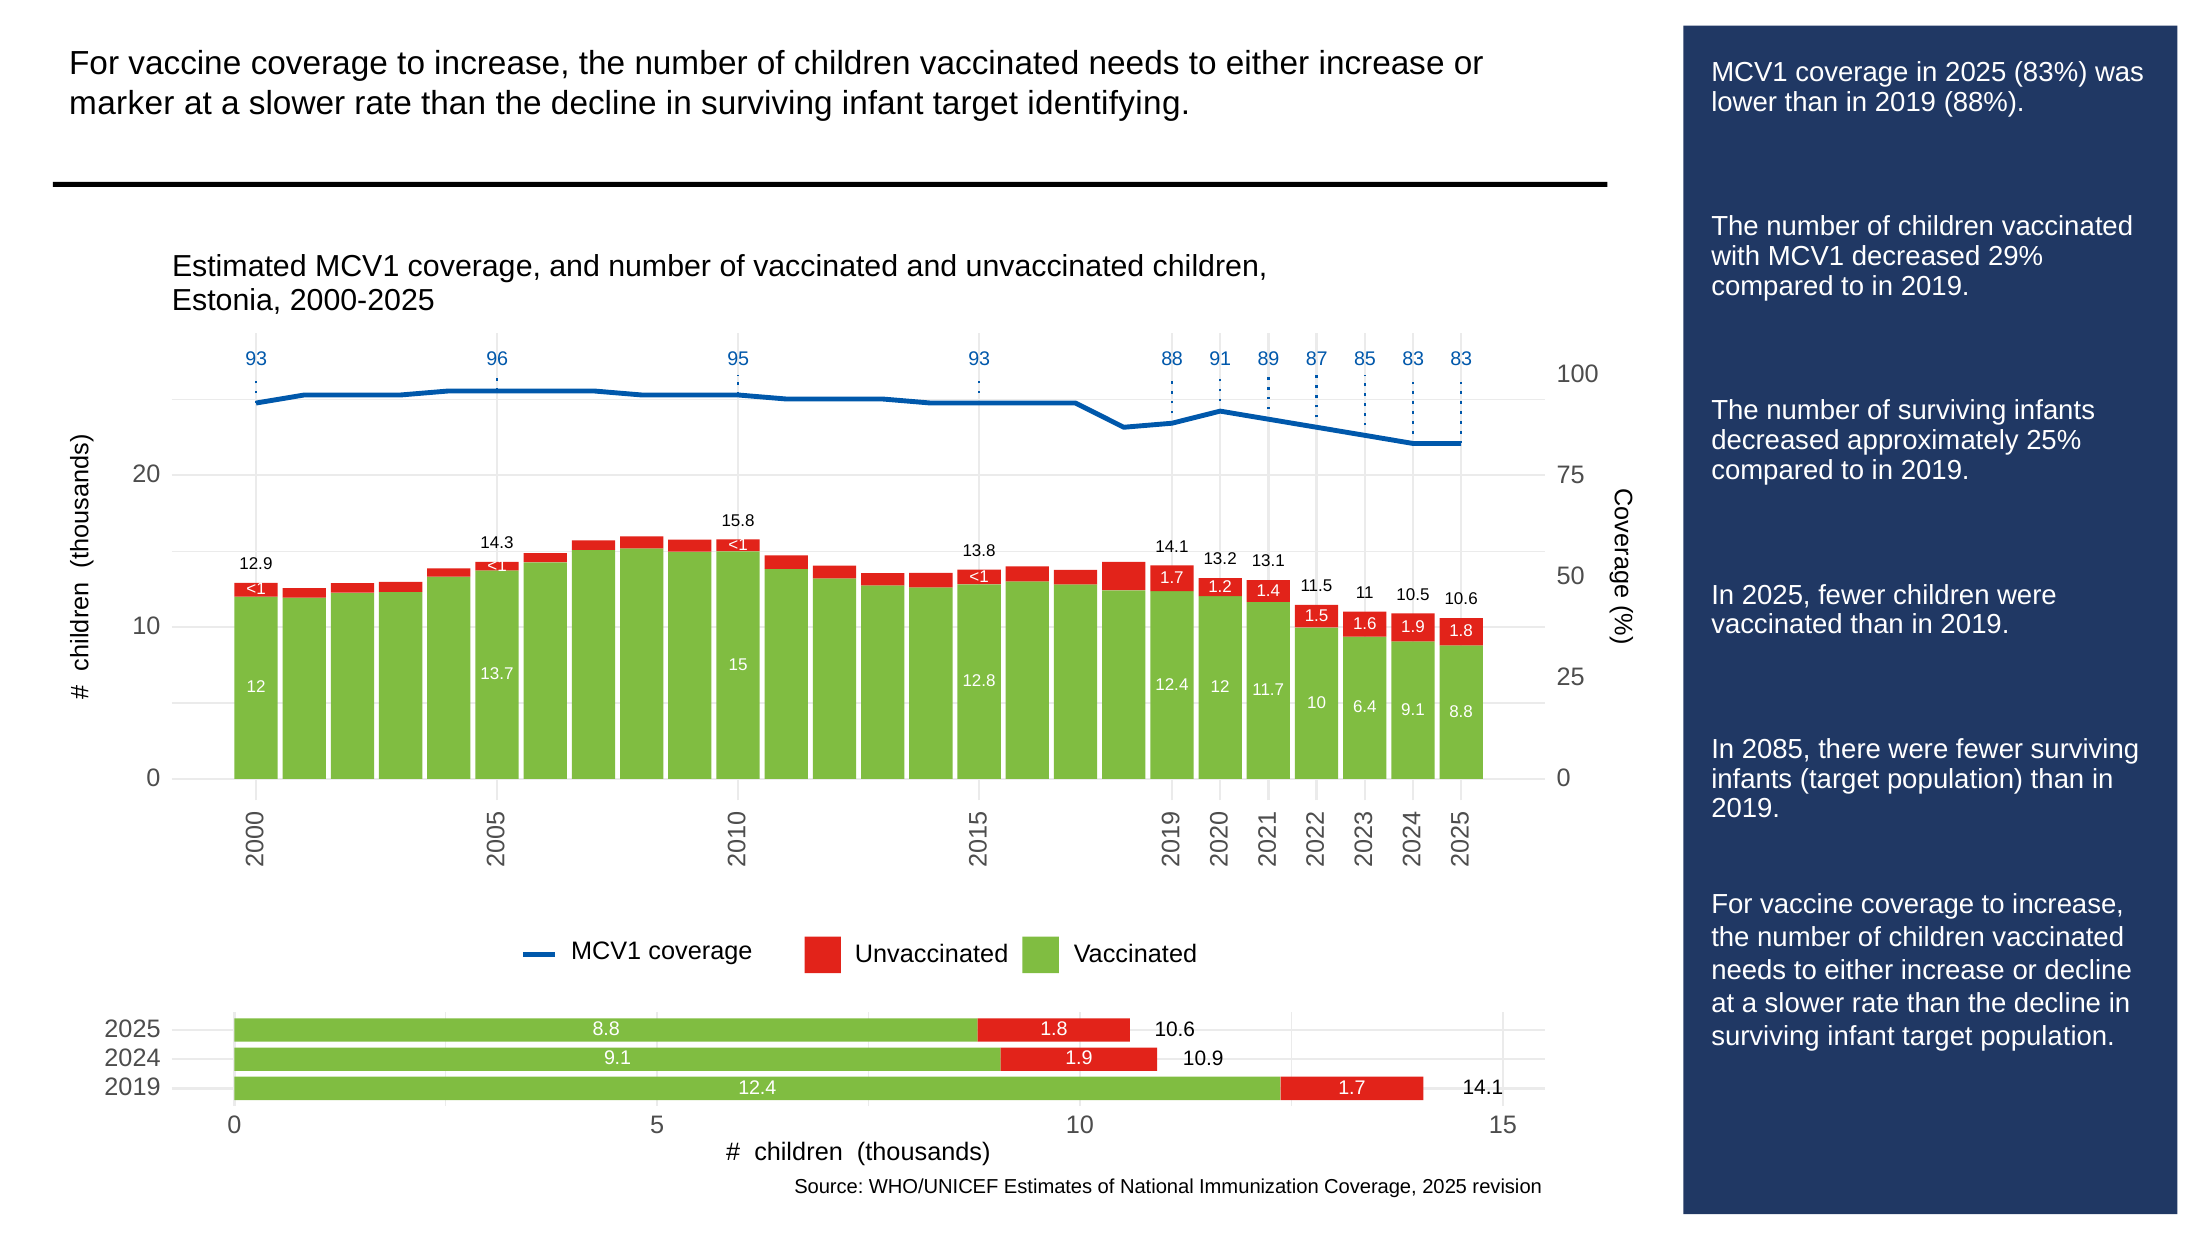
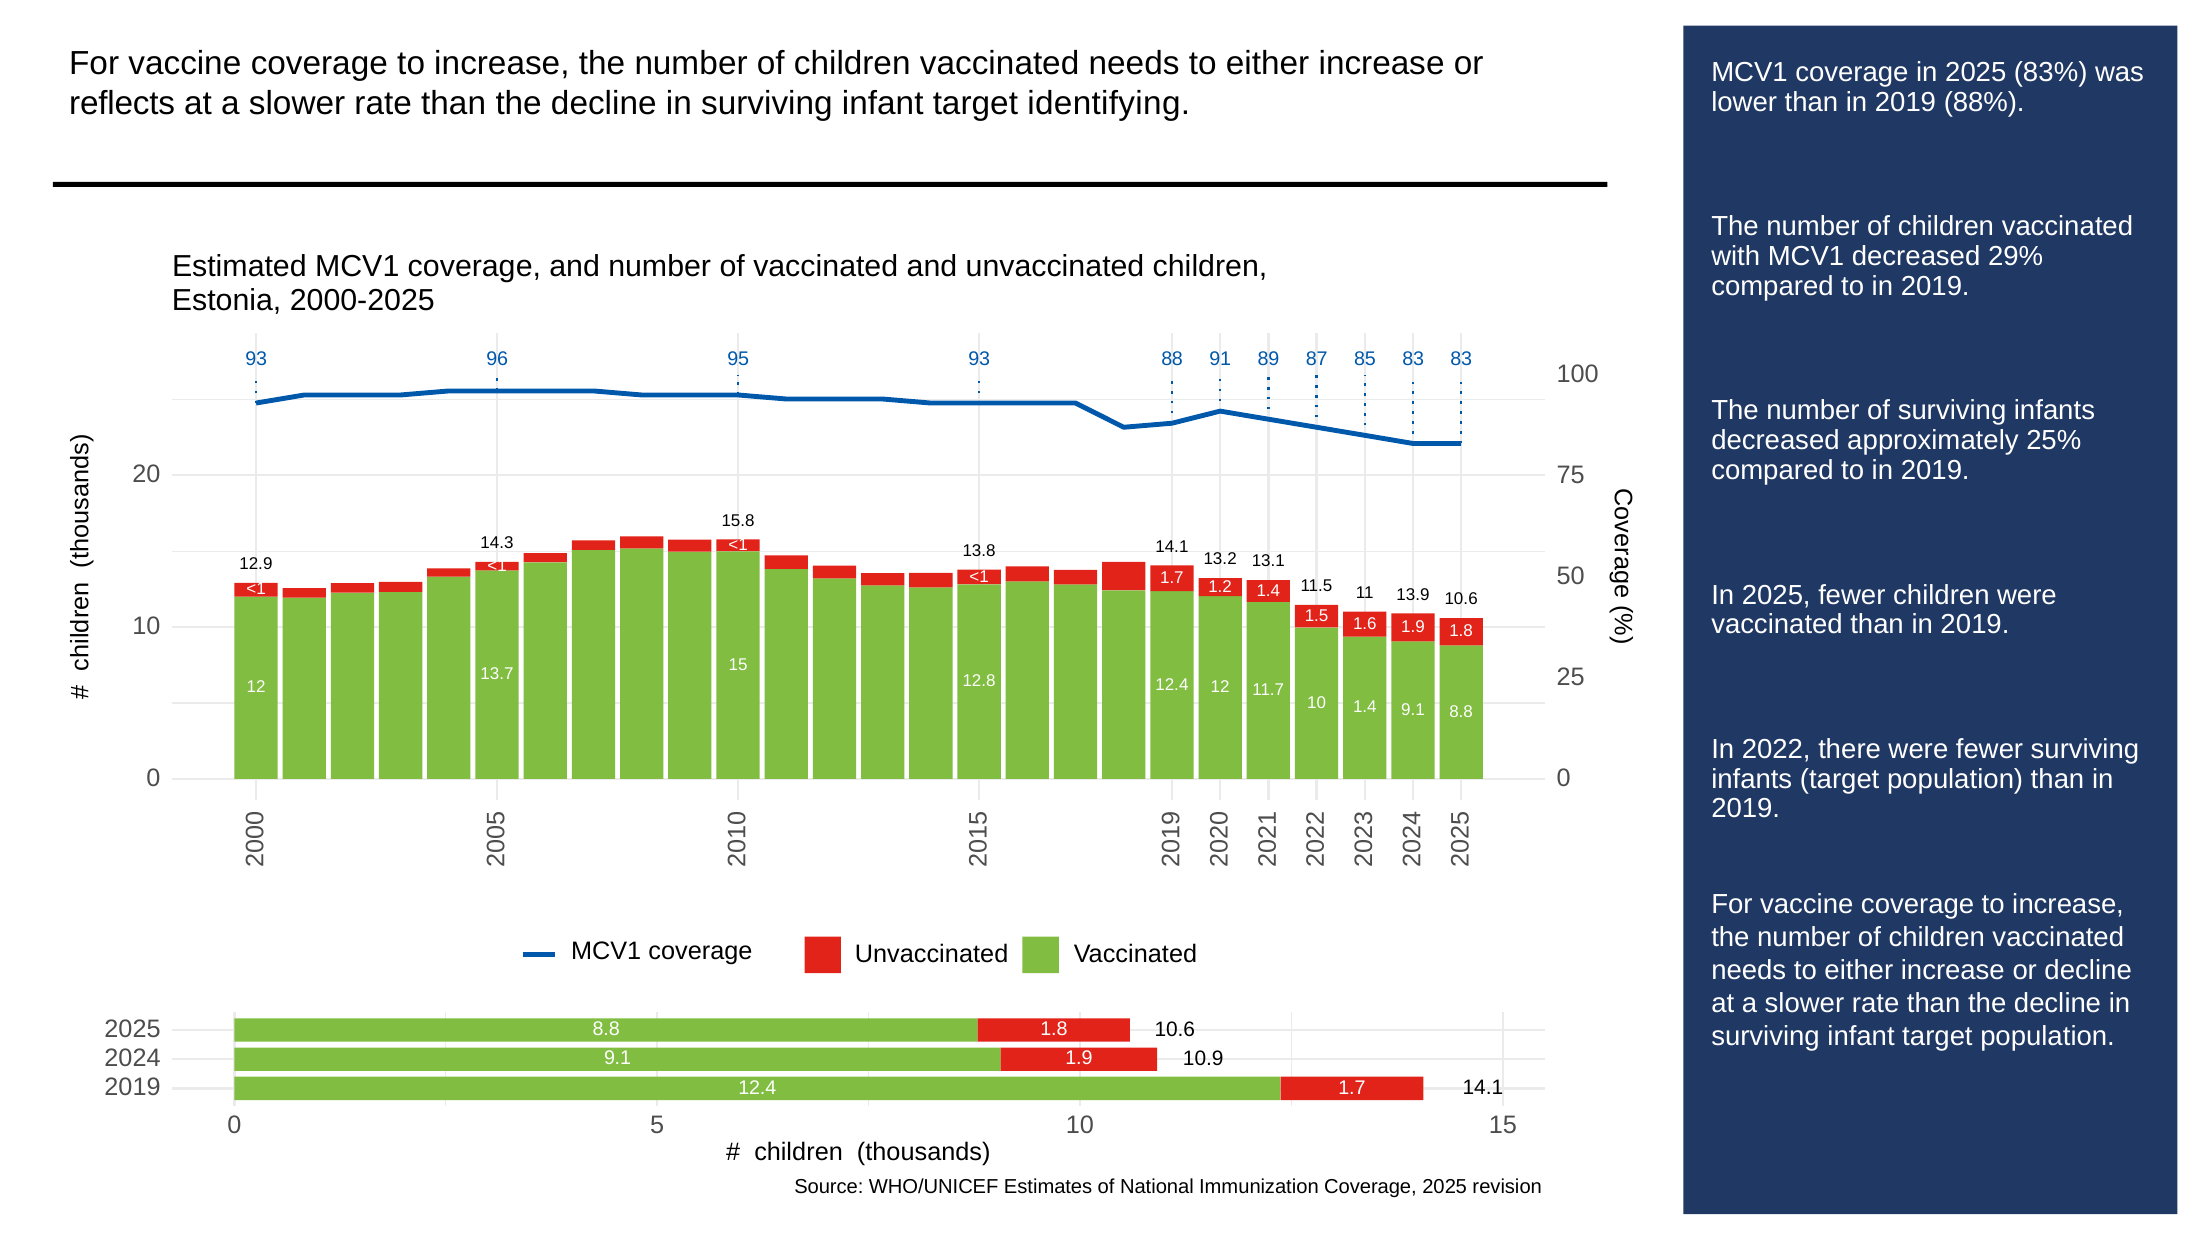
marker: marker -> reflects
10.5: 10.5 -> 13.9
6.4 at (1365, 707): 6.4 -> 1.4
2085: 2085 -> 2022
